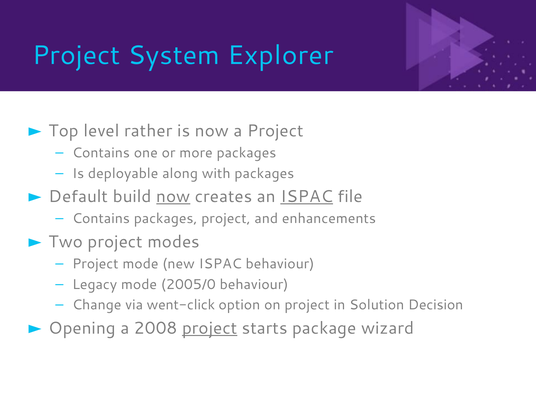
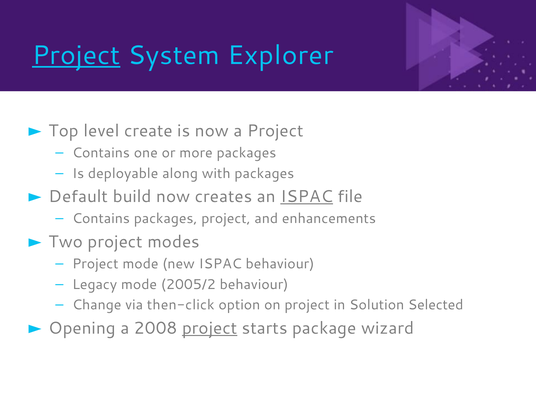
Project at (76, 55) underline: none -> present
rather: rather -> create
now at (173, 197) underline: present -> none
2005/0: 2005/0 -> 2005/2
went-click: went-click -> then-click
Decision: Decision -> Selected
